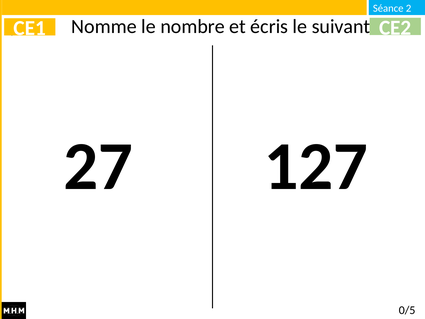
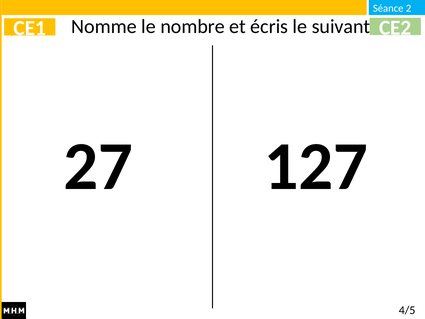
0/5: 0/5 -> 4/5
